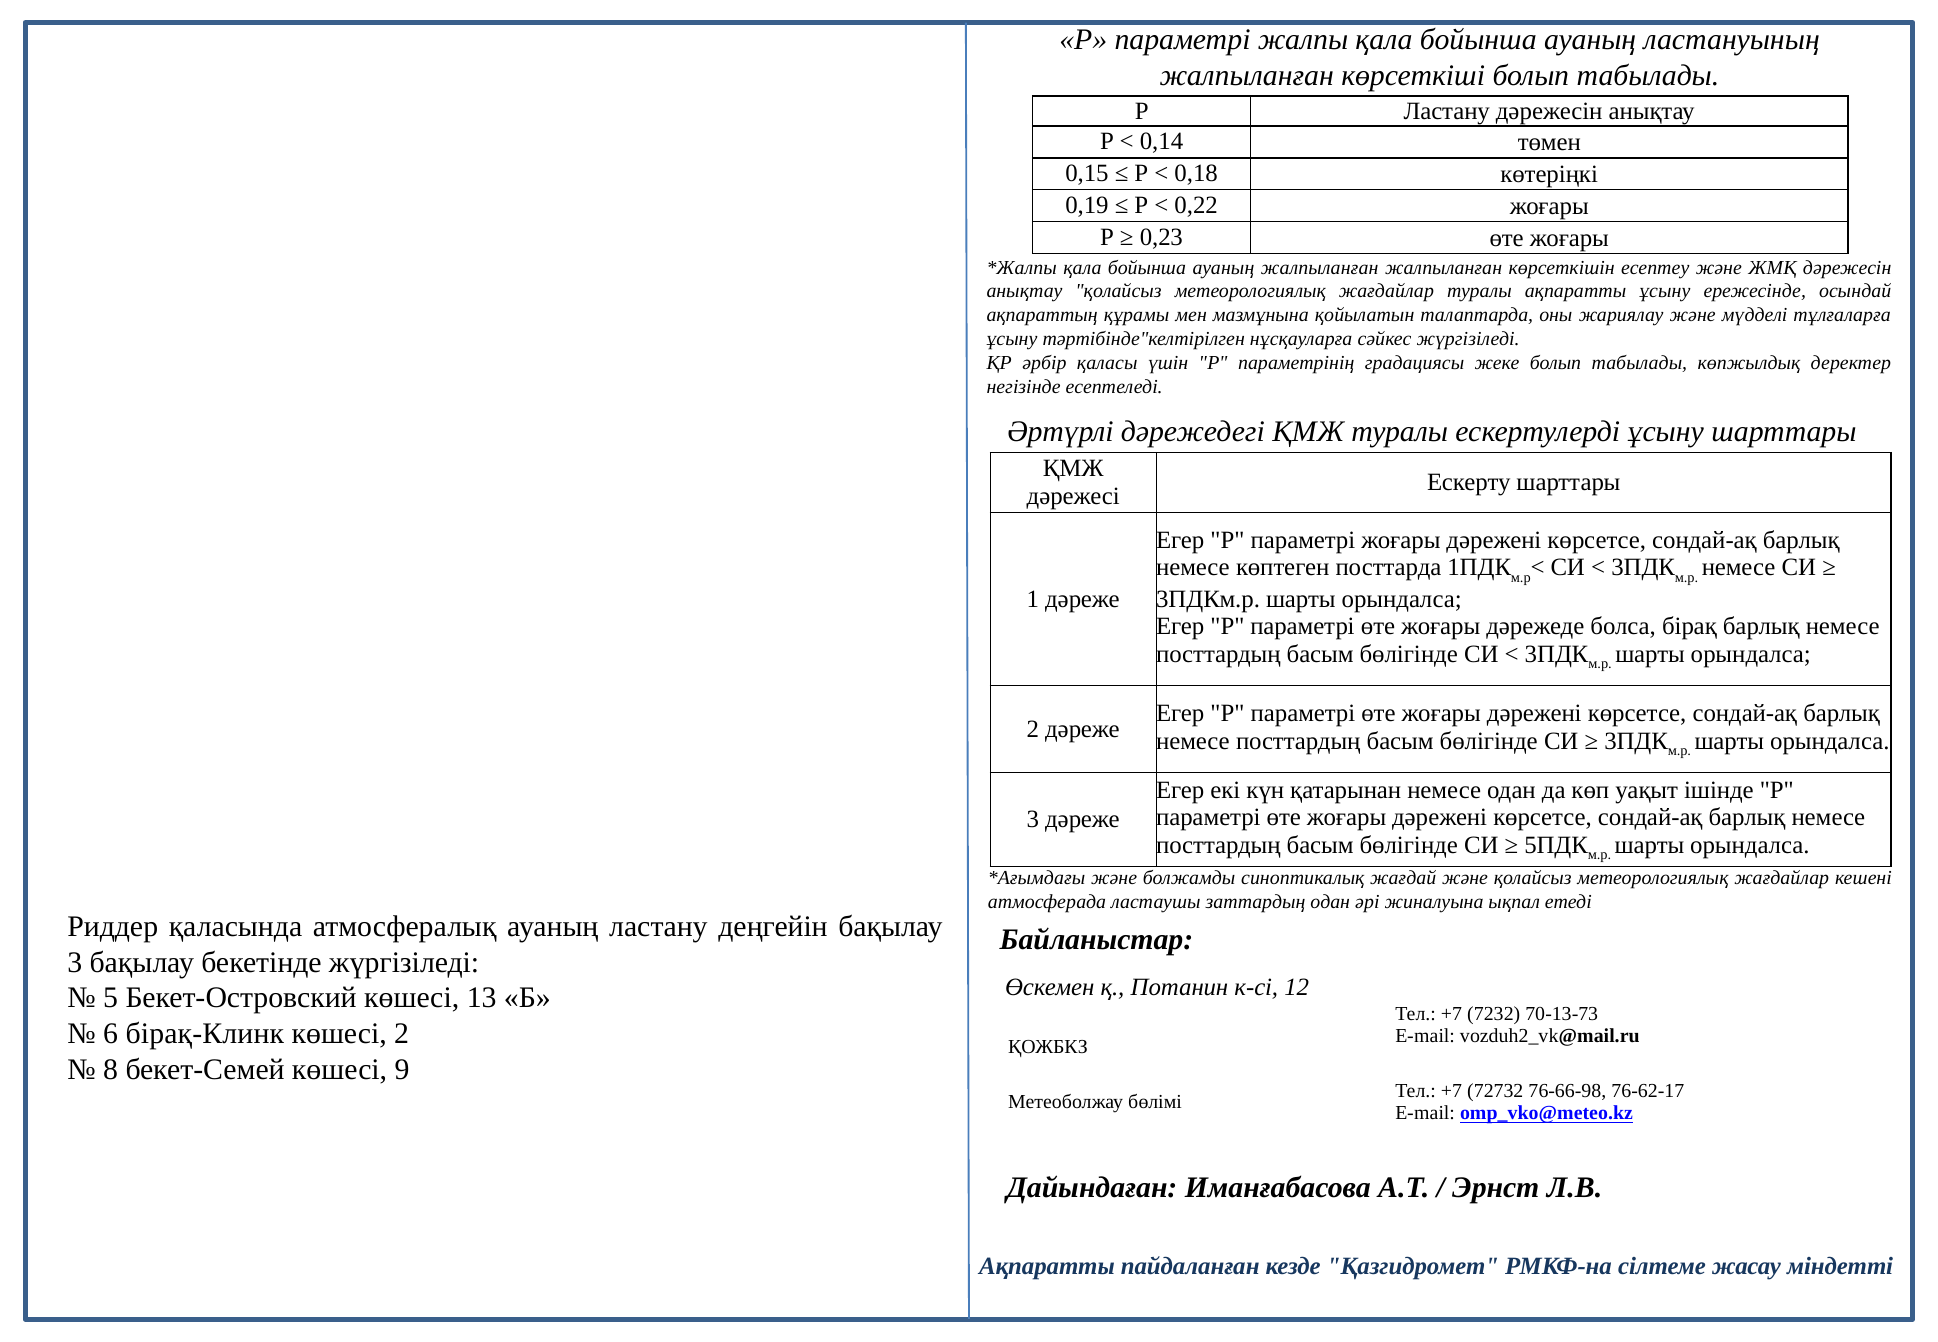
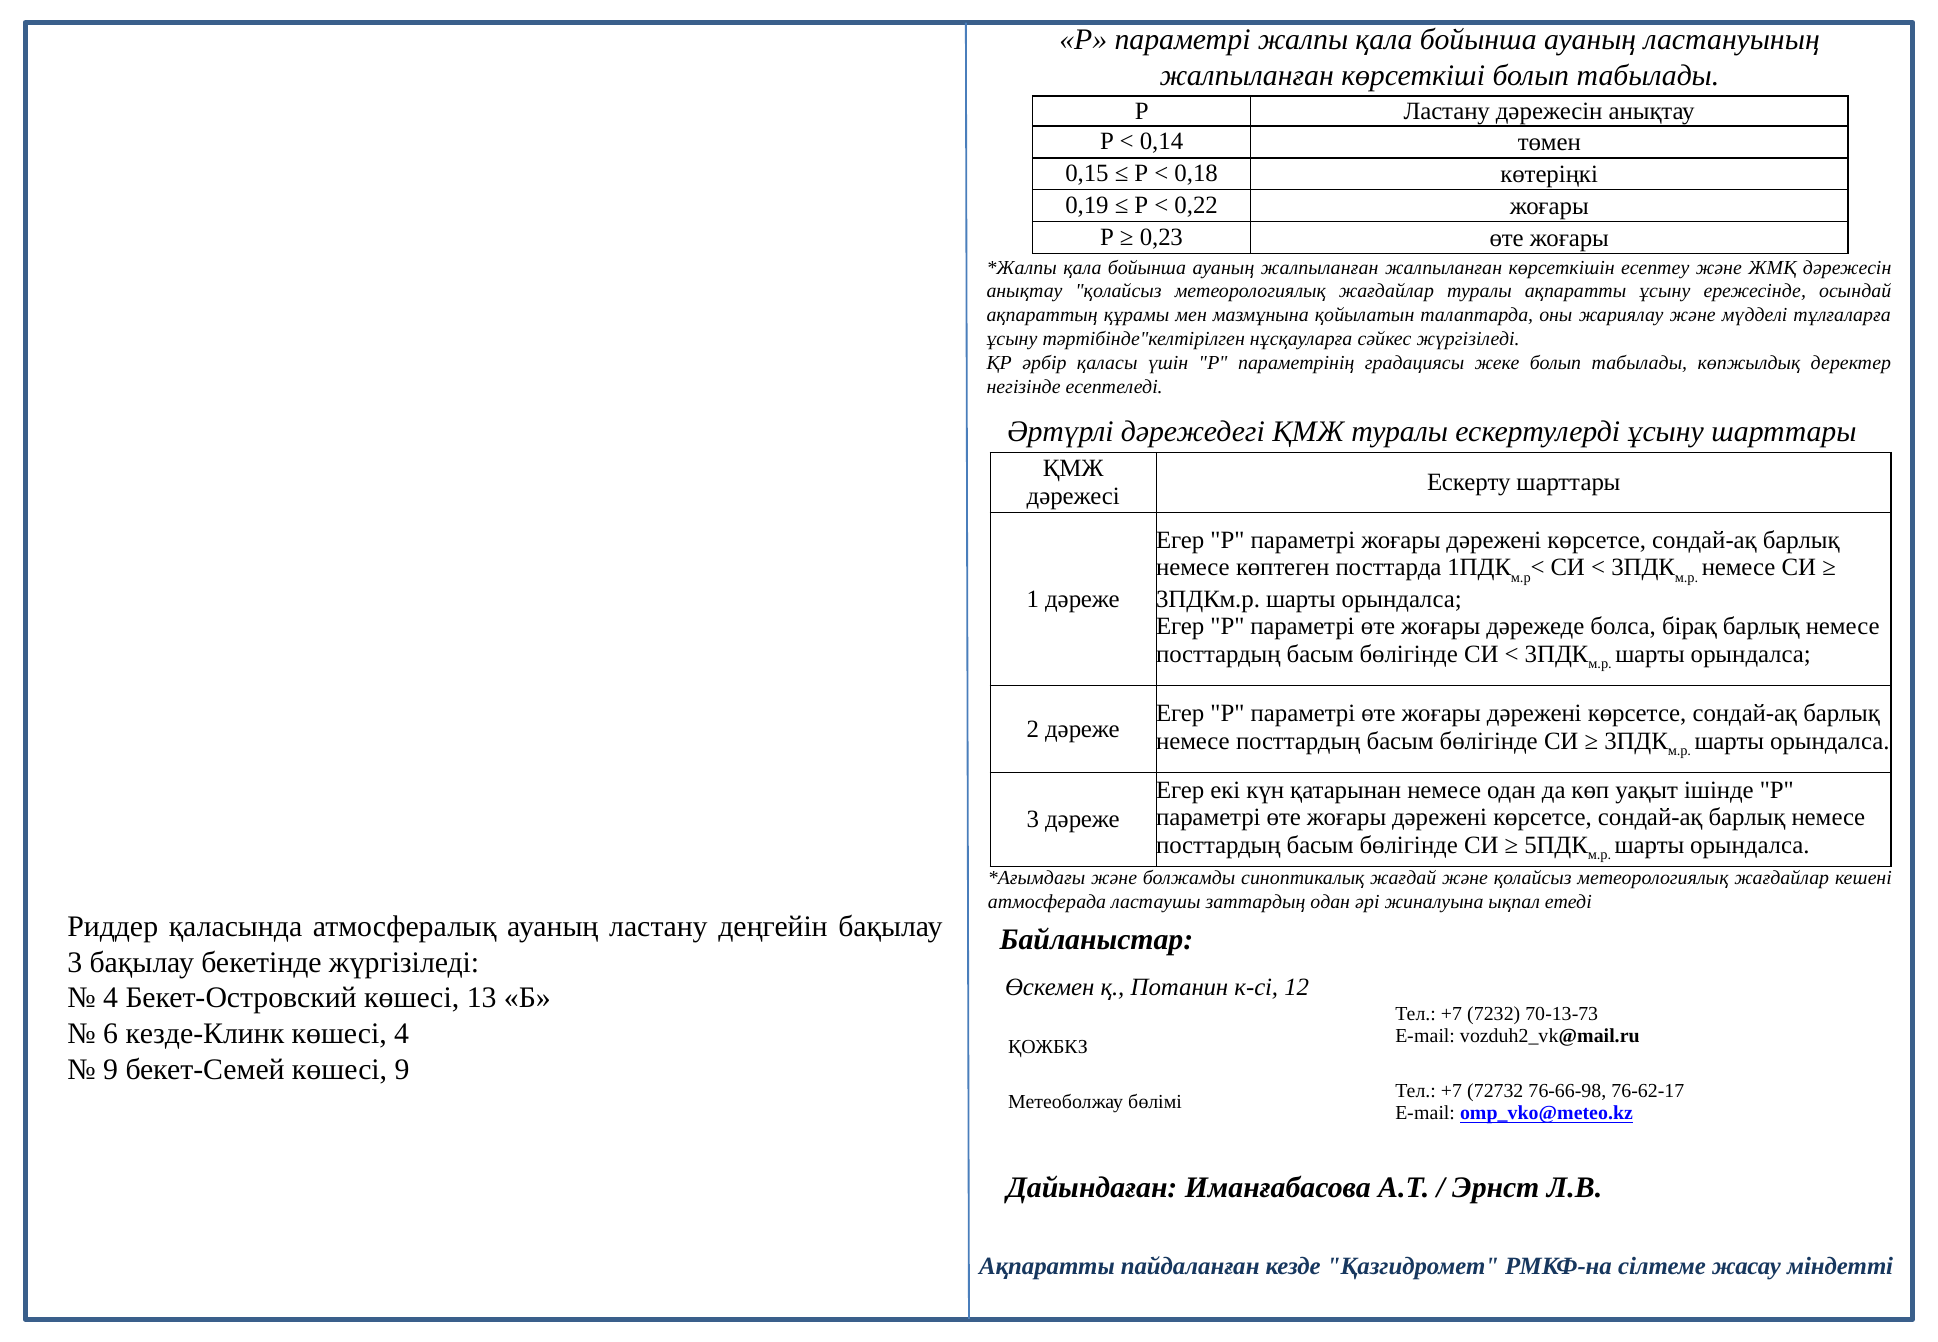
5 at (111, 998): 5 -> 4
бірақ-Клинк: бірақ-Клинк -> кезде-Клинк
көшесі 2: 2 -> 4
8 at (111, 1069): 8 -> 9
